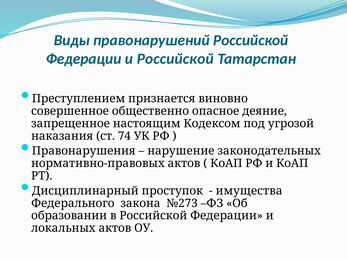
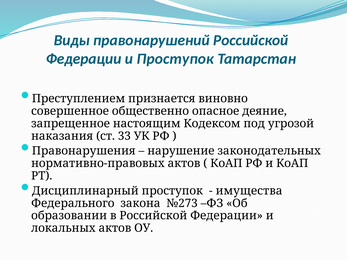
и Российской: Российской -> Проступок
74: 74 -> 33
